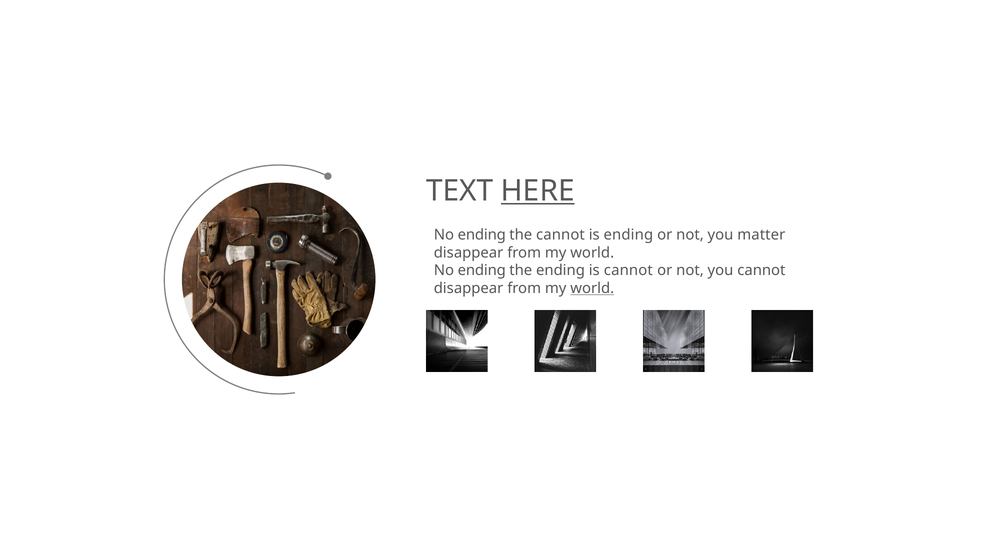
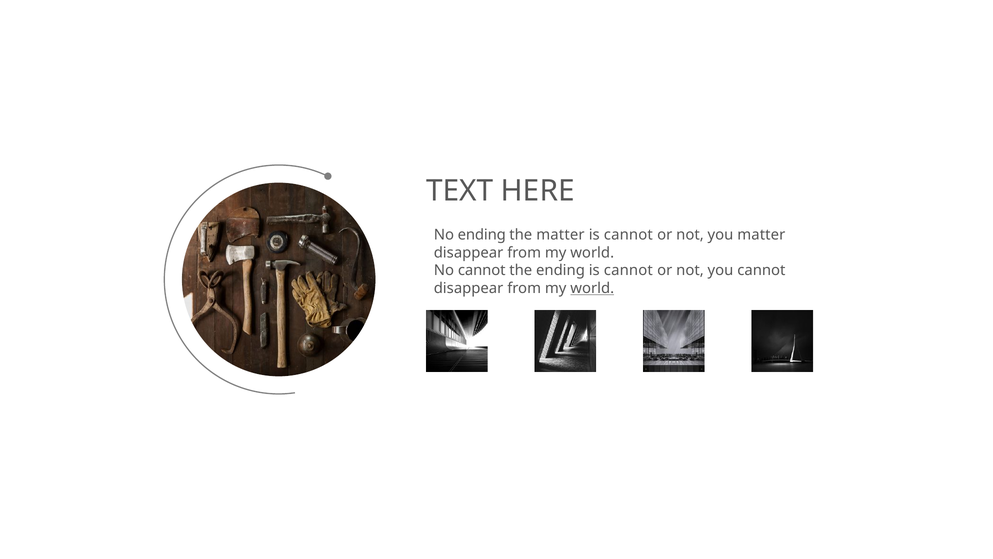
HERE underline: present -> none
the cannot: cannot -> matter
ending at (628, 235): ending -> cannot
ending at (482, 270): ending -> cannot
